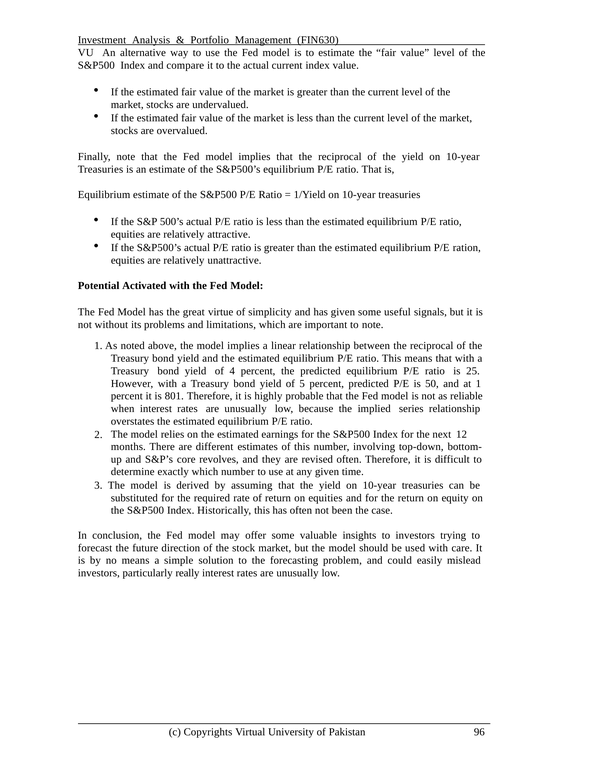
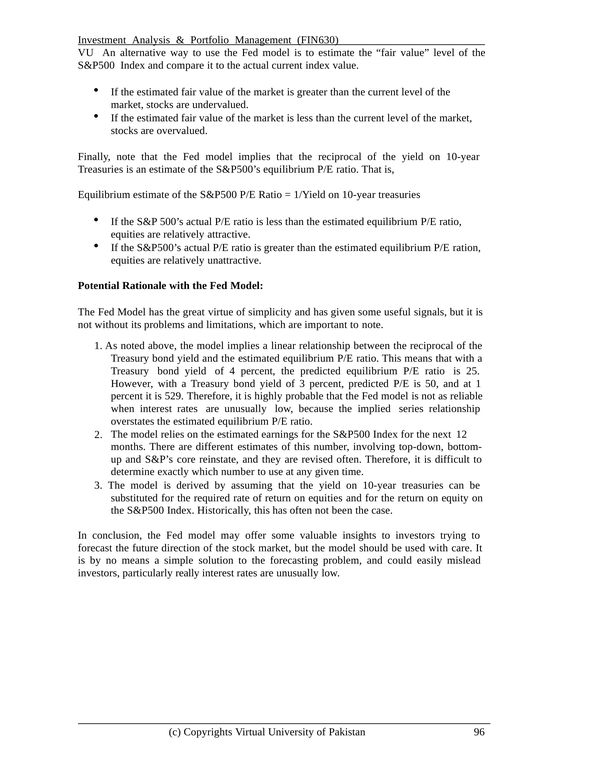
Activated: Activated -> Rationale
of 5: 5 -> 3
801: 801 -> 529
revolves: revolves -> reinstate
